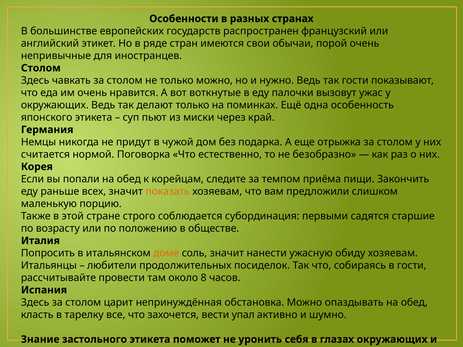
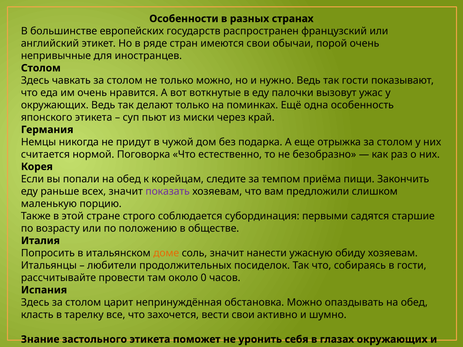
показать colour: orange -> purple
8: 8 -> 0
вести упал: упал -> свои
